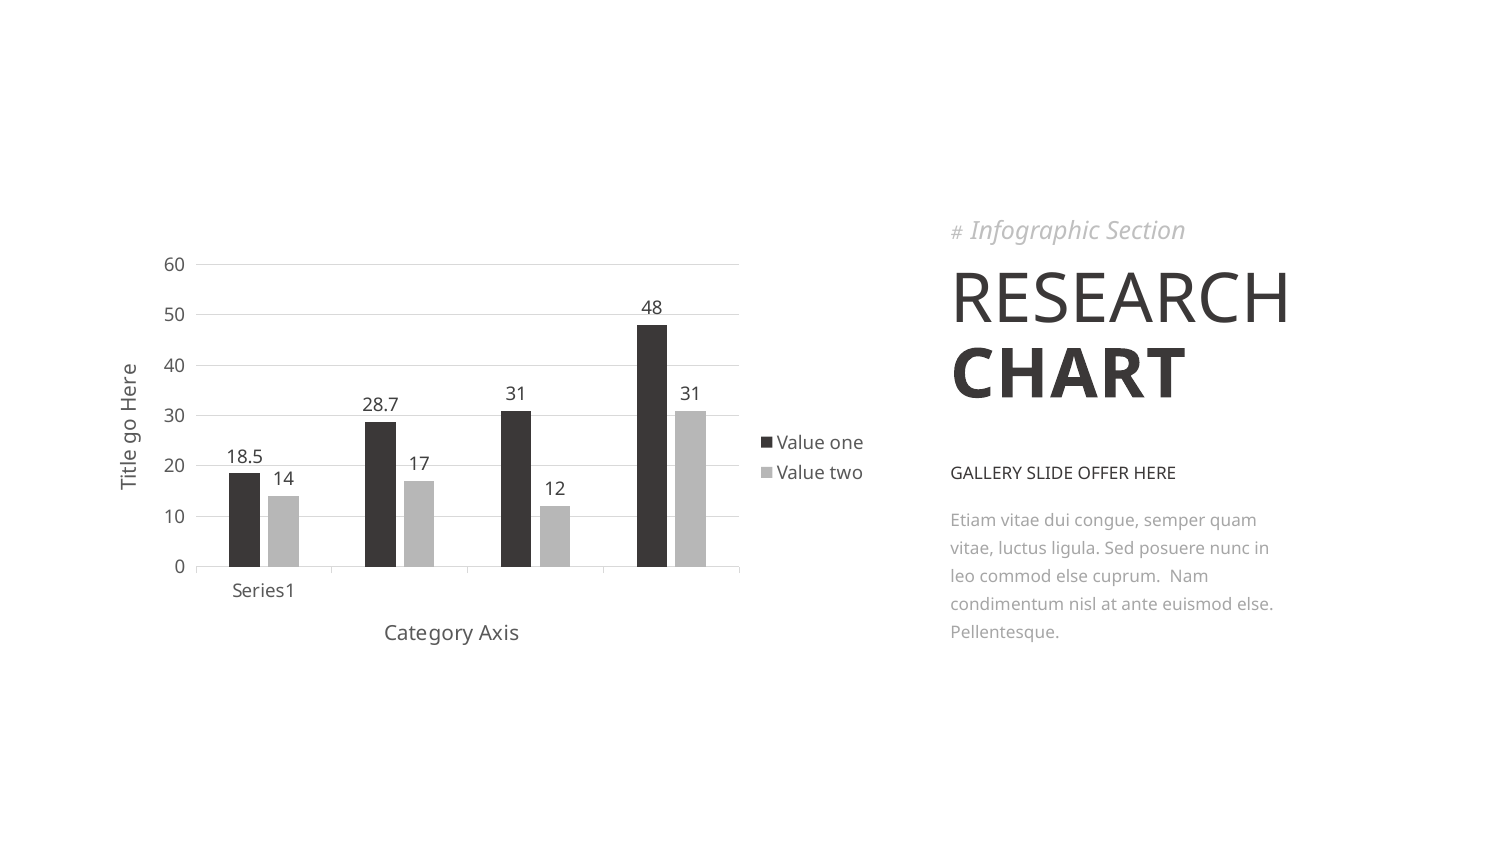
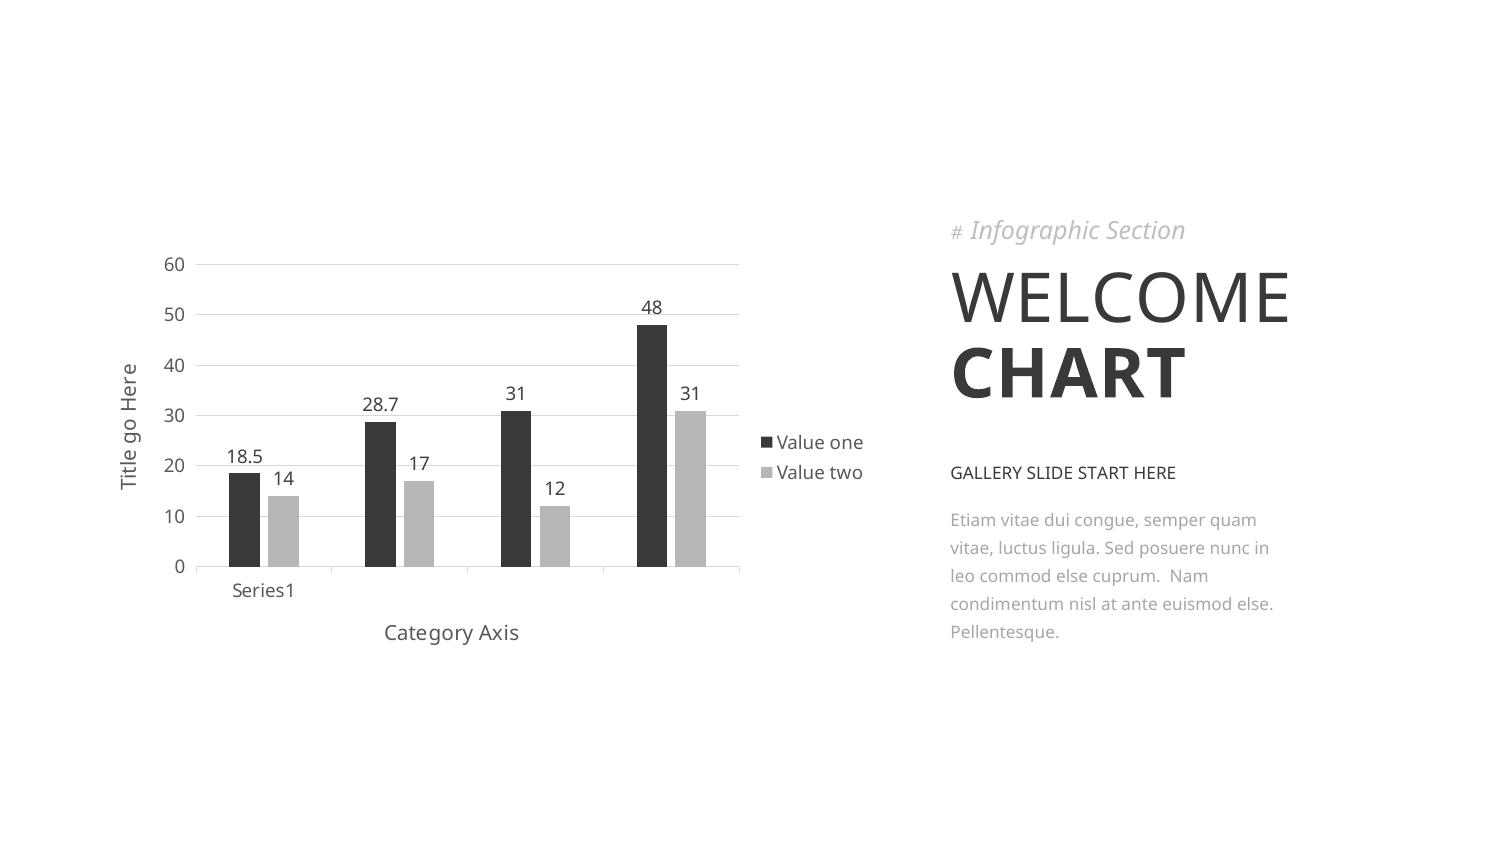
RESEARCH: RESEARCH -> WELCOME
OFFER: OFFER -> START
